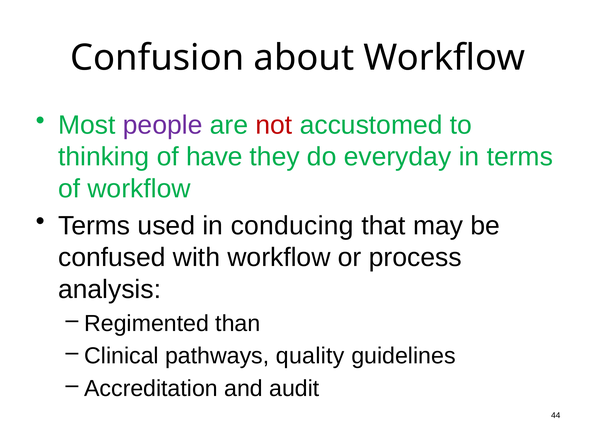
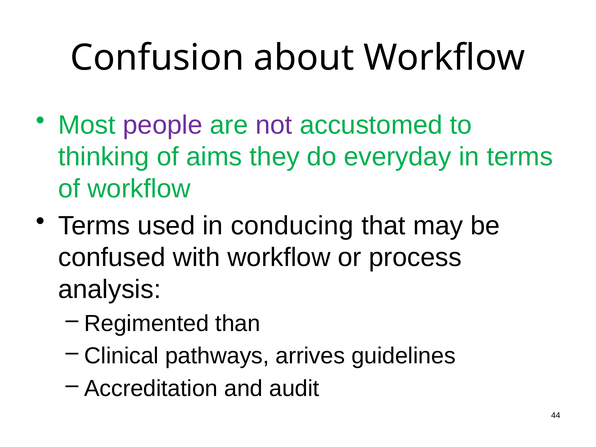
not colour: red -> purple
have: have -> aims
quality: quality -> arrives
